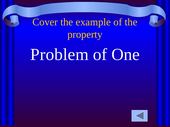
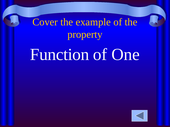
Problem: Problem -> Function
